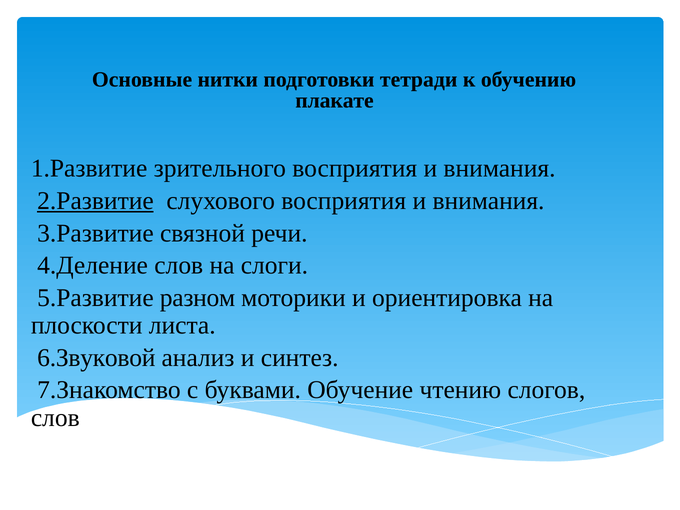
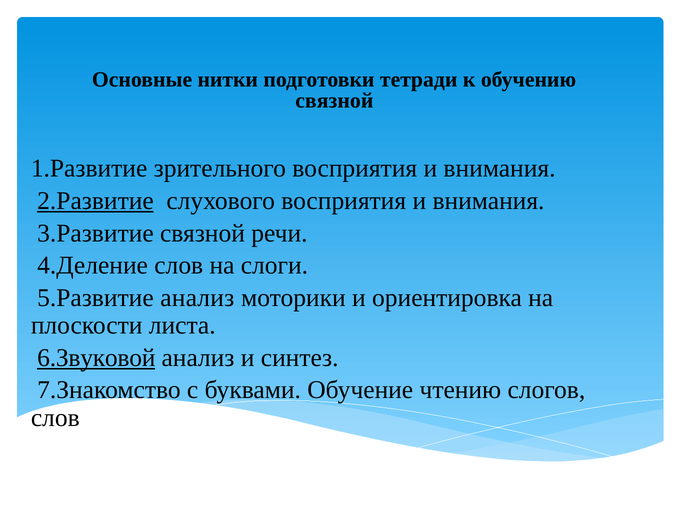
плакате at (334, 101): плакате -> связной
5.Развитие разном: разном -> анализ
6.Звуковой underline: none -> present
